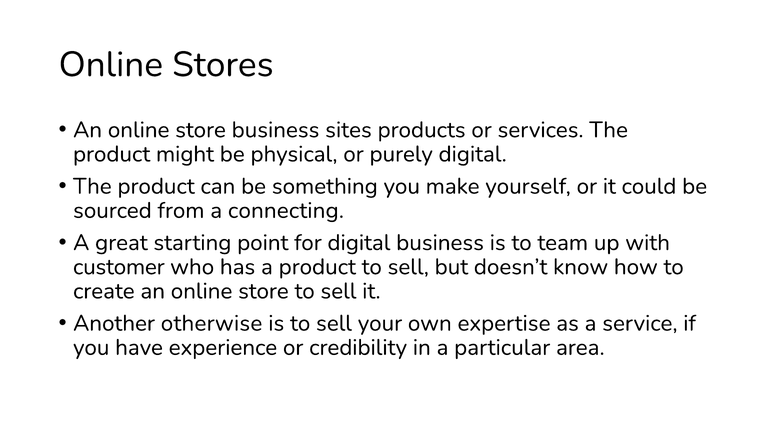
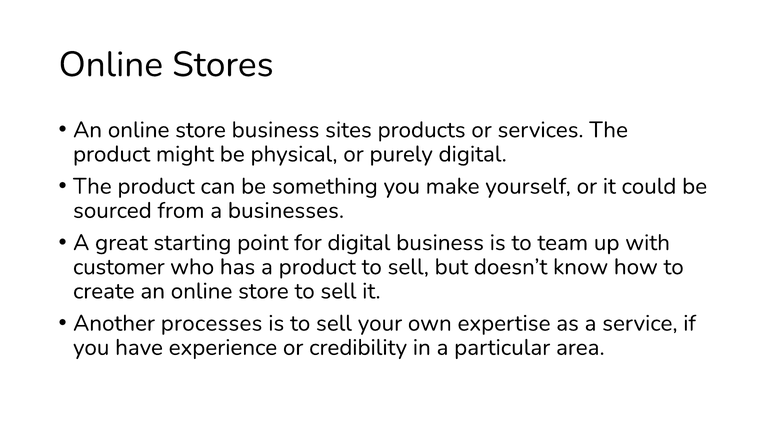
connecting: connecting -> businesses
otherwise: otherwise -> processes
